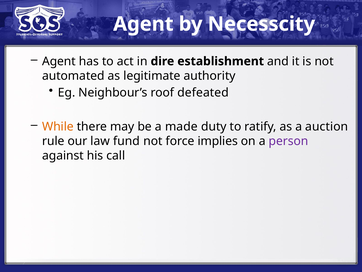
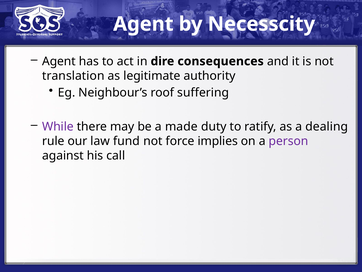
establishment: establishment -> consequences
automated: automated -> translation
defeated: defeated -> suffering
While colour: orange -> purple
auction: auction -> dealing
